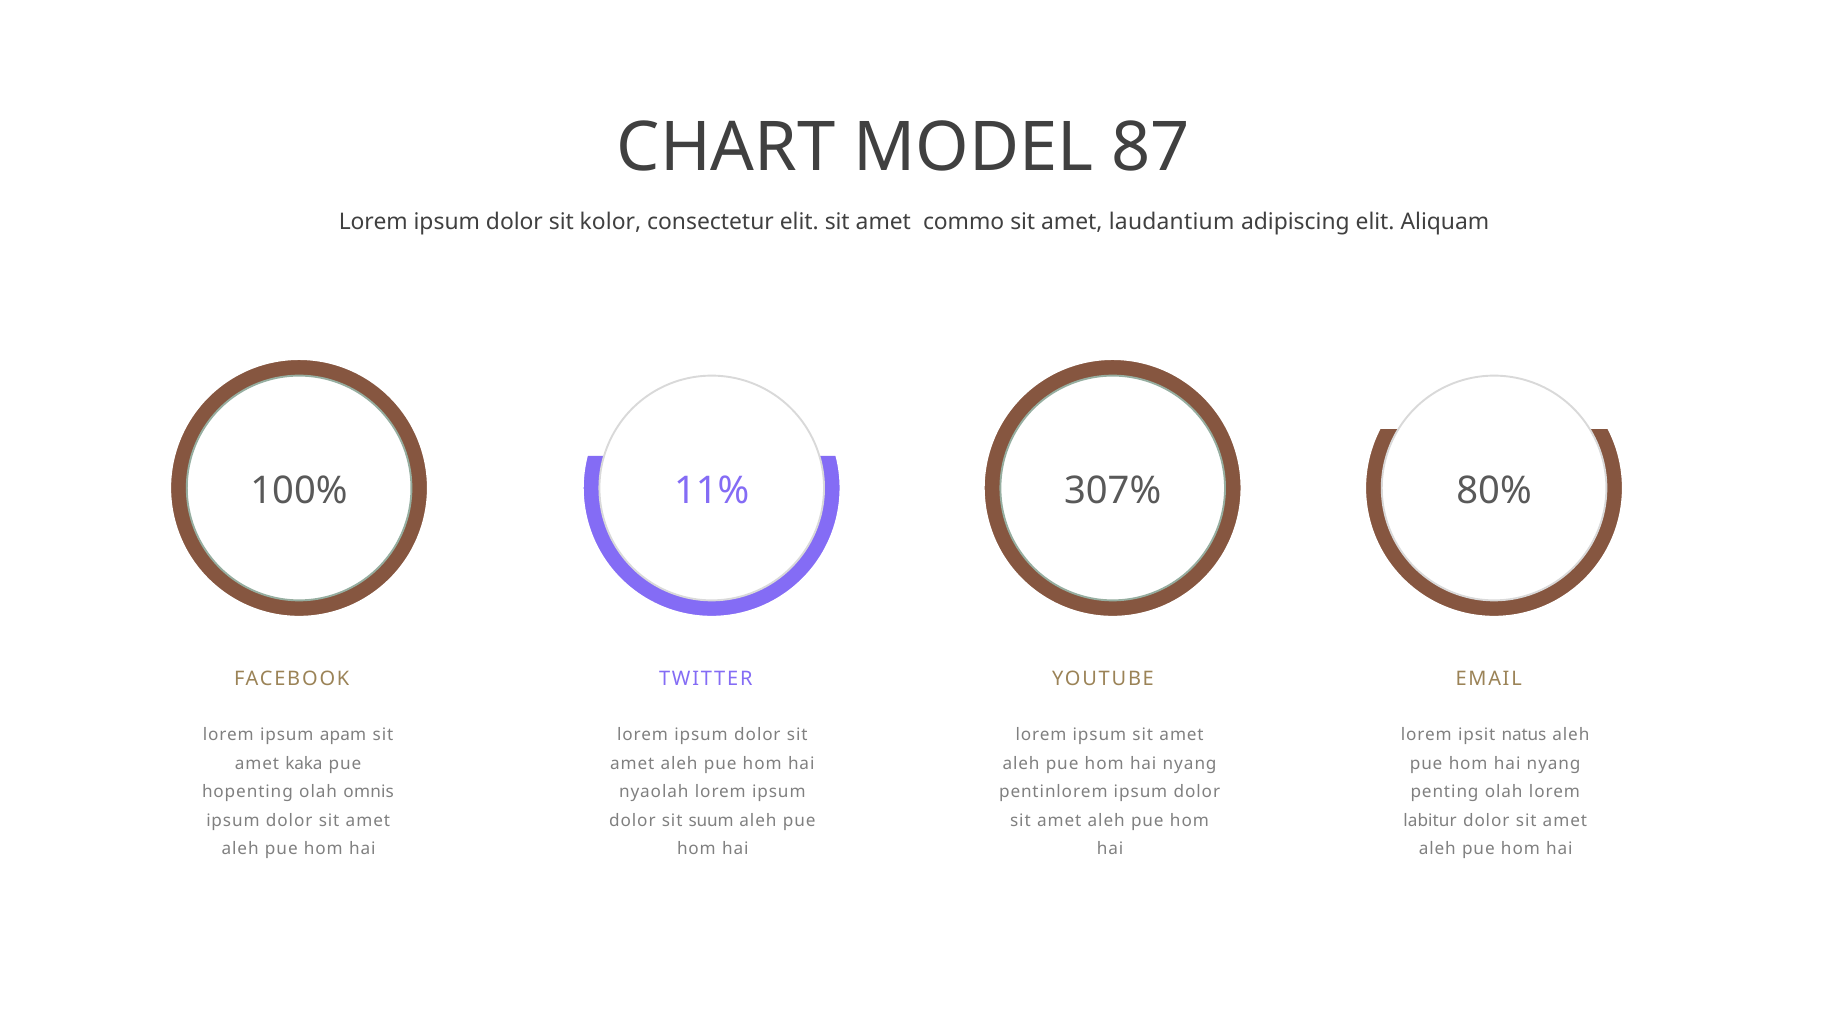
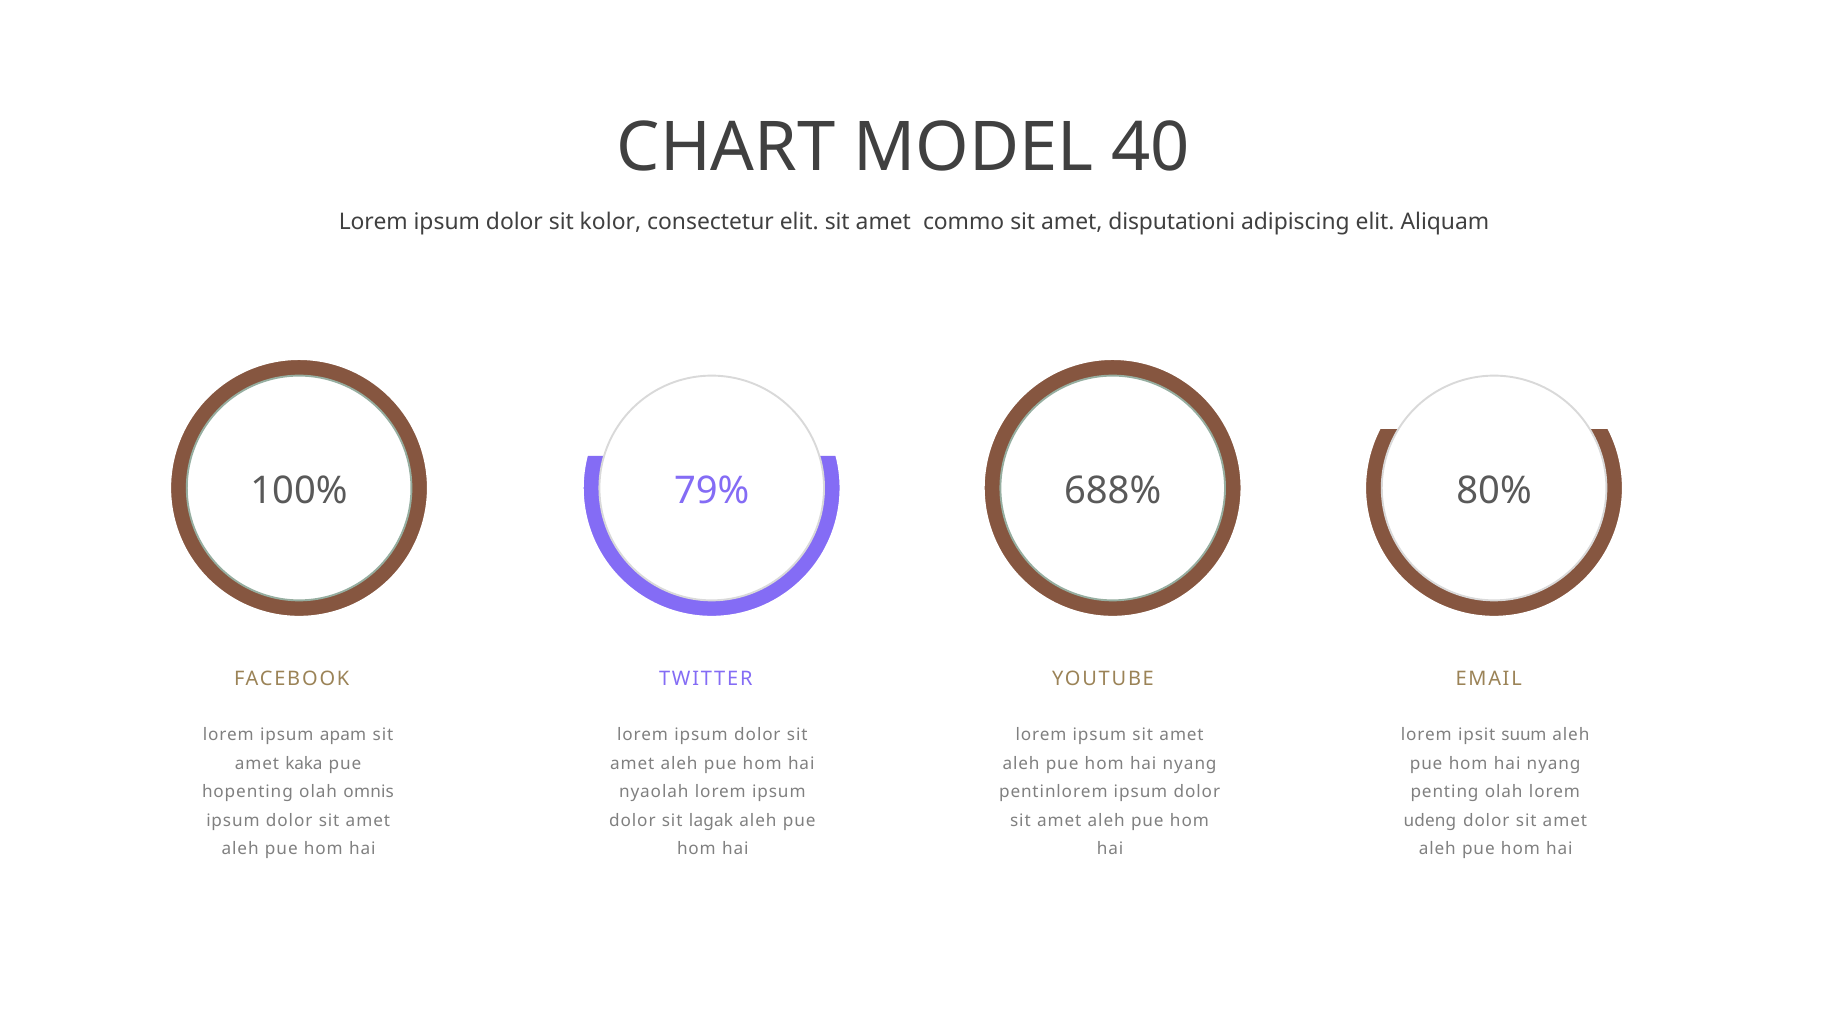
87: 87 -> 40
laudantium: laudantium -> disputationi
11%: 11% -> 79%
307%: 307% -> 688%
natus: natus -> suum
suum: suum -> lagak
labitur: labitur -> udeng
